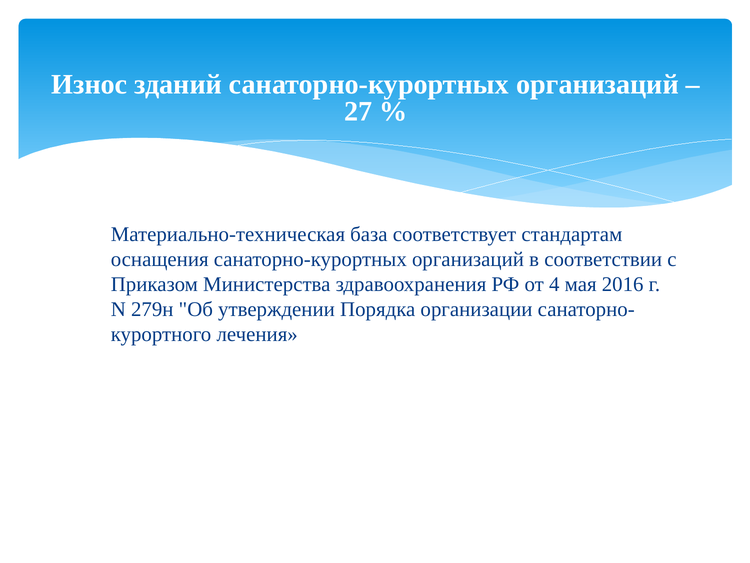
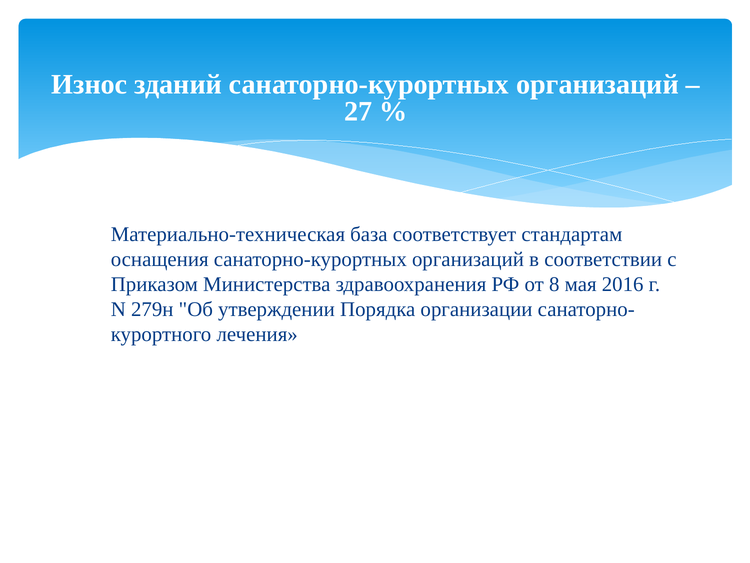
4: 4 -> 8
